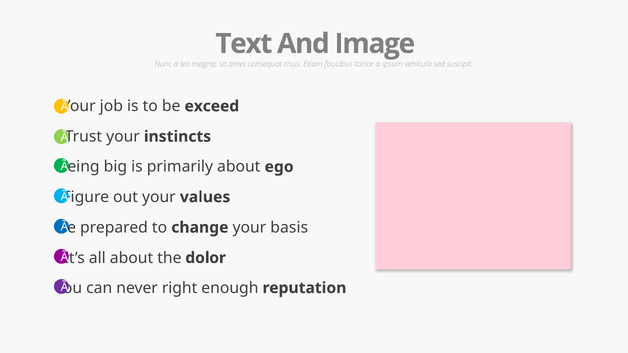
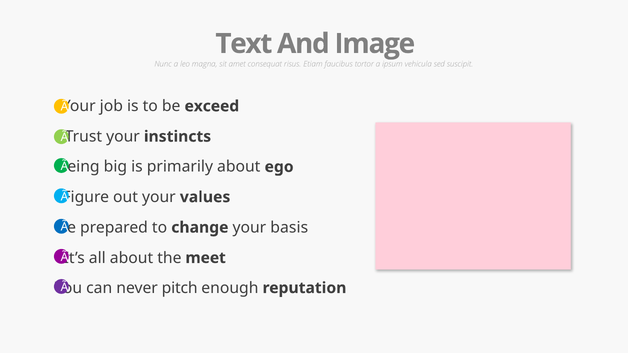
dolor: dolor -> meet
right: right -> pitch
